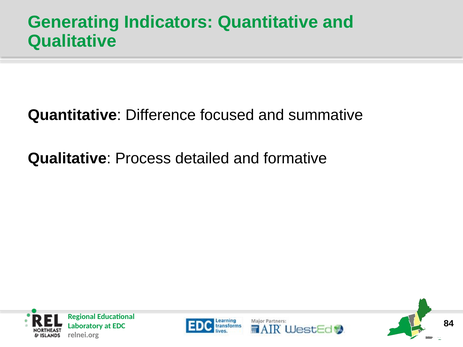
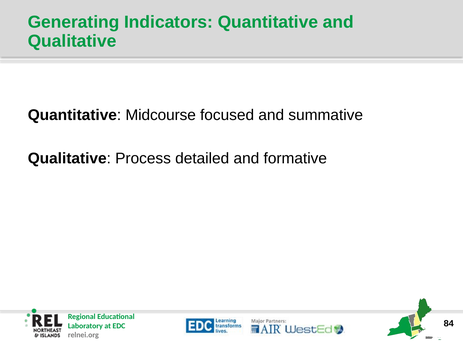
Difference: Difference -> Midcourse
